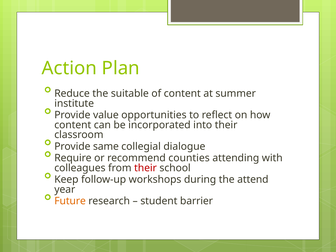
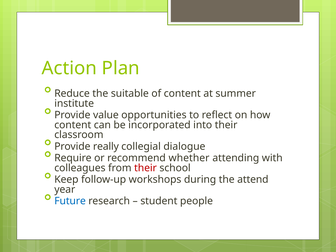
same: same -> really
counties: counties -> whether
Future colour: orange -> blue
barrier: barrier -> people
